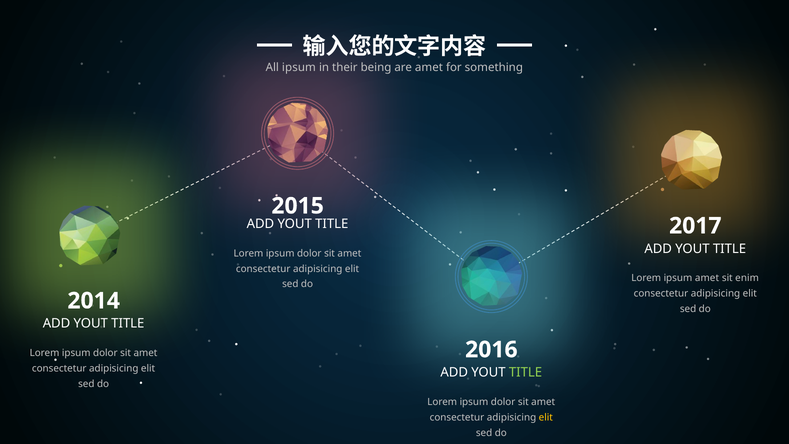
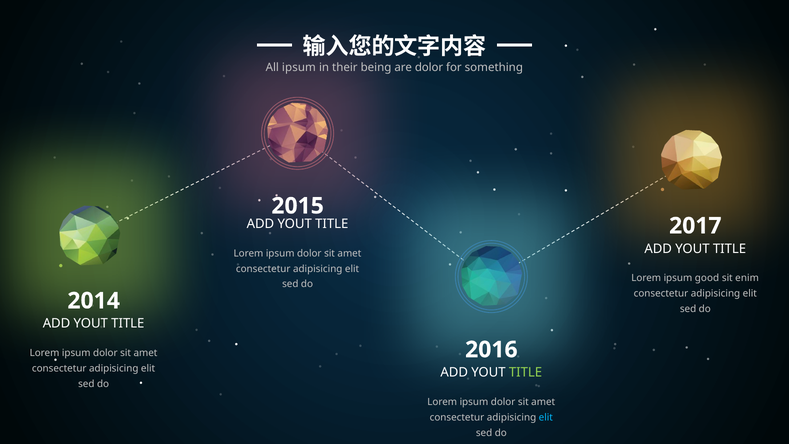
are amet: amet -> dolor
ipsum amet: amet -> good
elit at (546, 417) colour: yellow -> light blue
